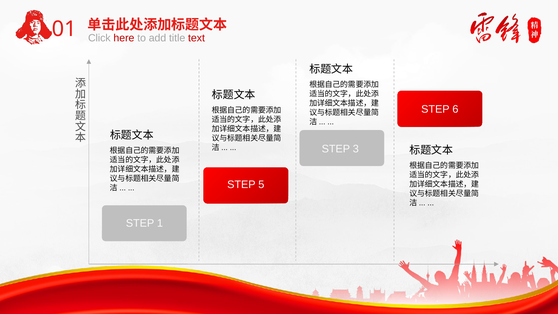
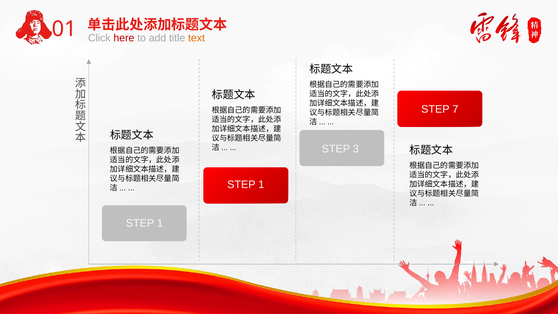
text colour: red -> orange
6: 6 -> 7
5 at (261, 185): 5 -> 1
